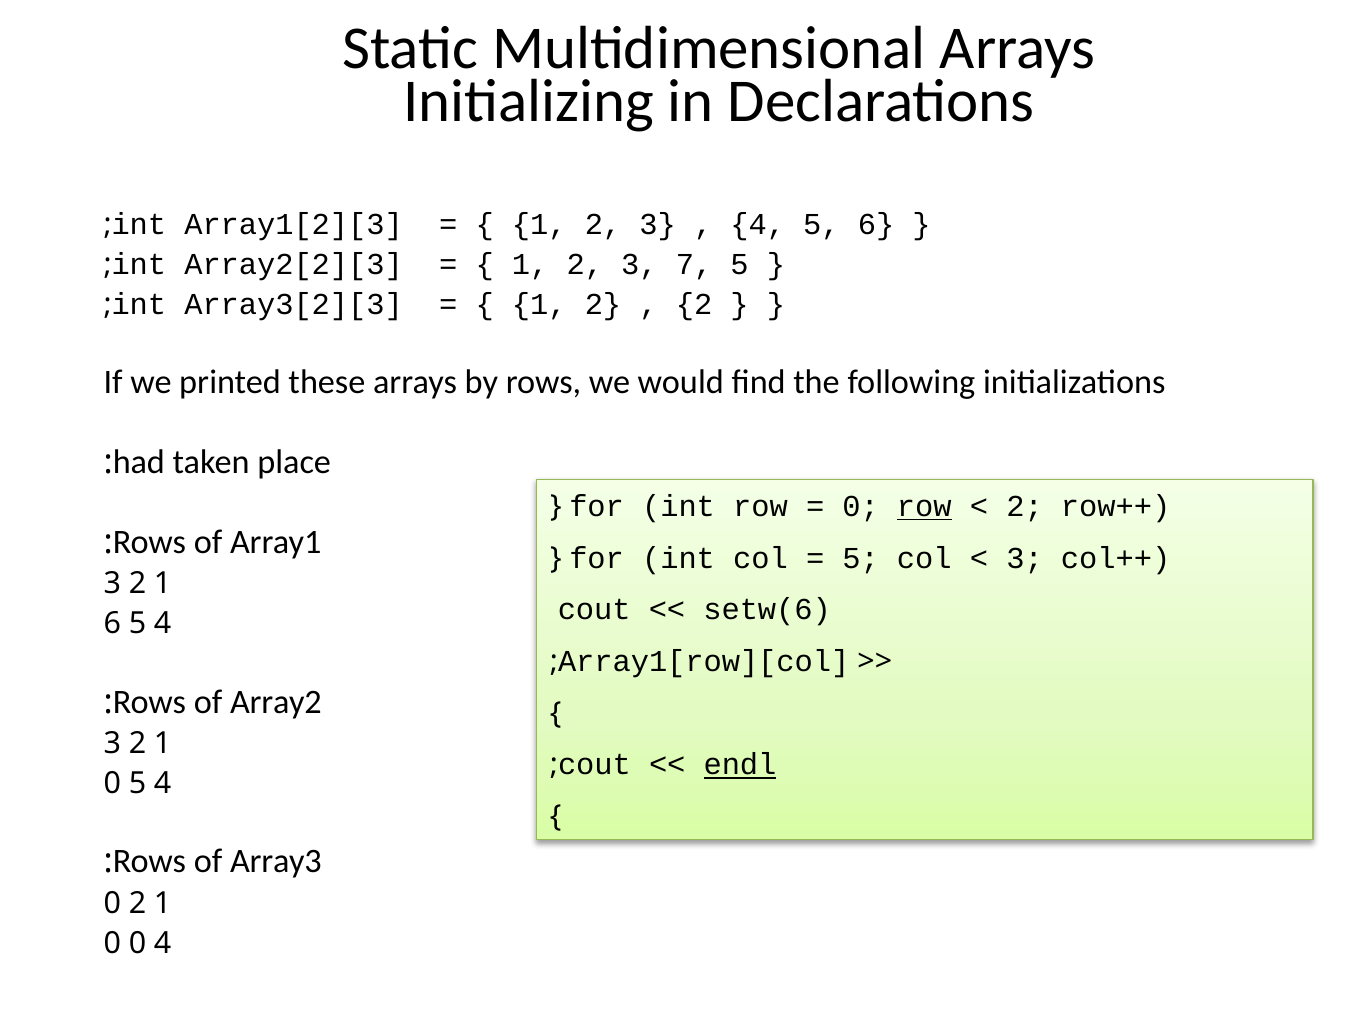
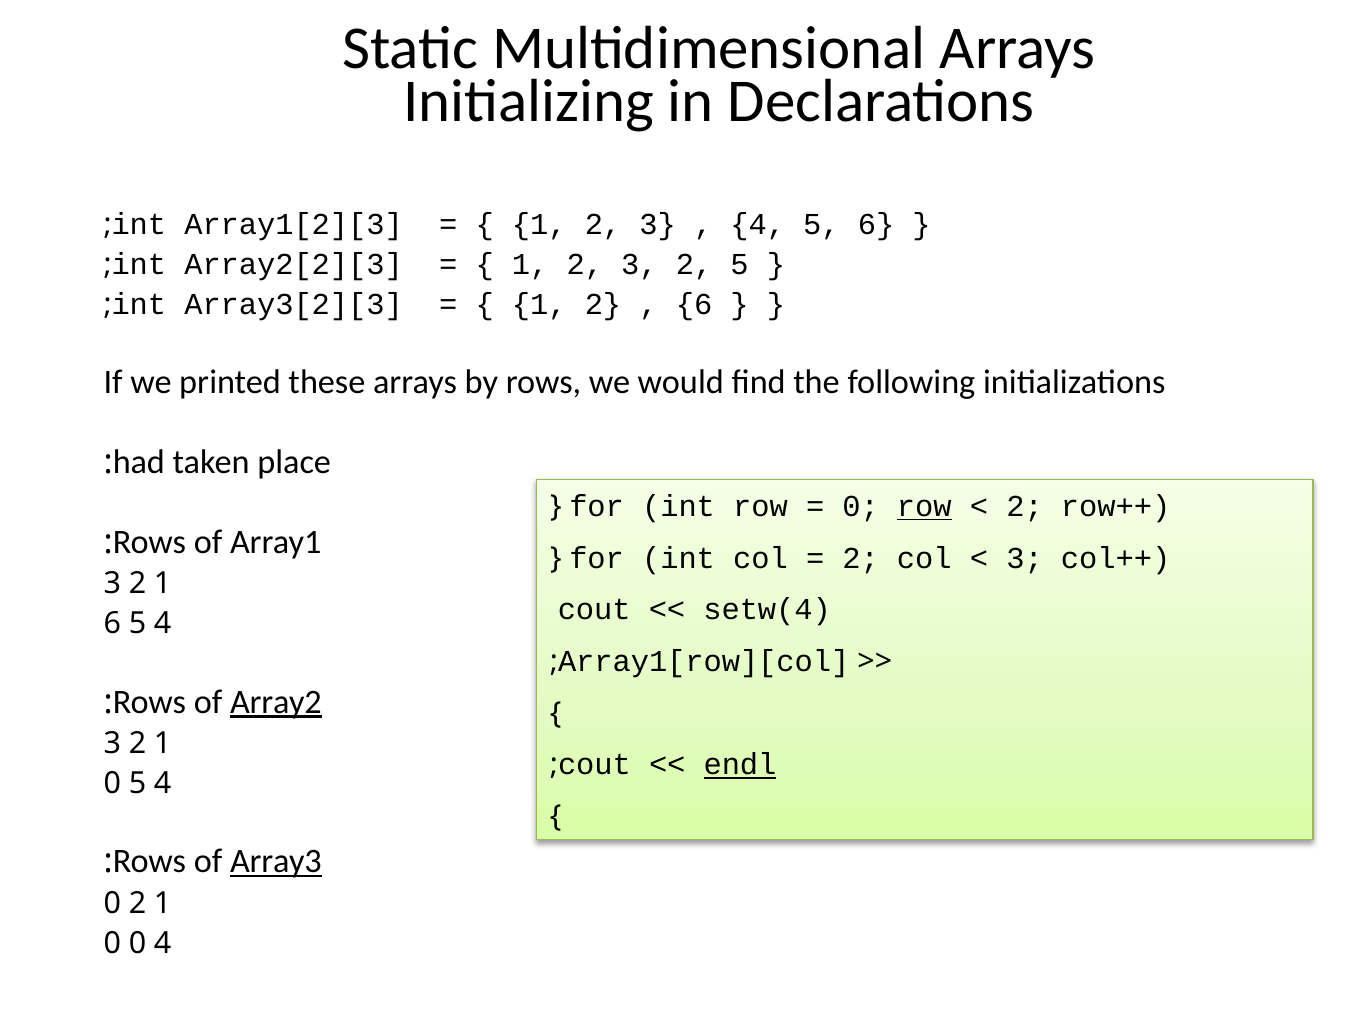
3 7: 7 -> 2
2 at (694, 304): 2 -> 6
5 at (861, 558): 5 -> 2
setw(6: setw(6 -> setw(4
Array2 underline: none -> present
Array3 underline: none -> present
